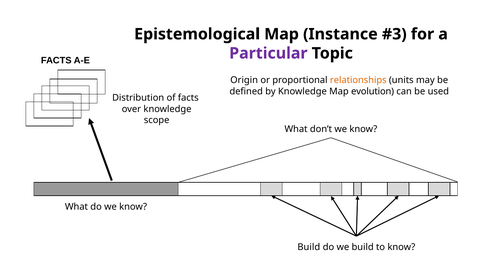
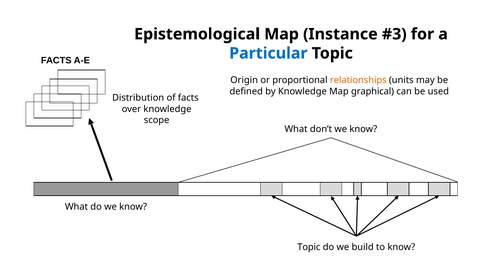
Particular colour: purple -> blue
evolution: evolution -> graphical
Build at (309, 248): Build -> Topic
